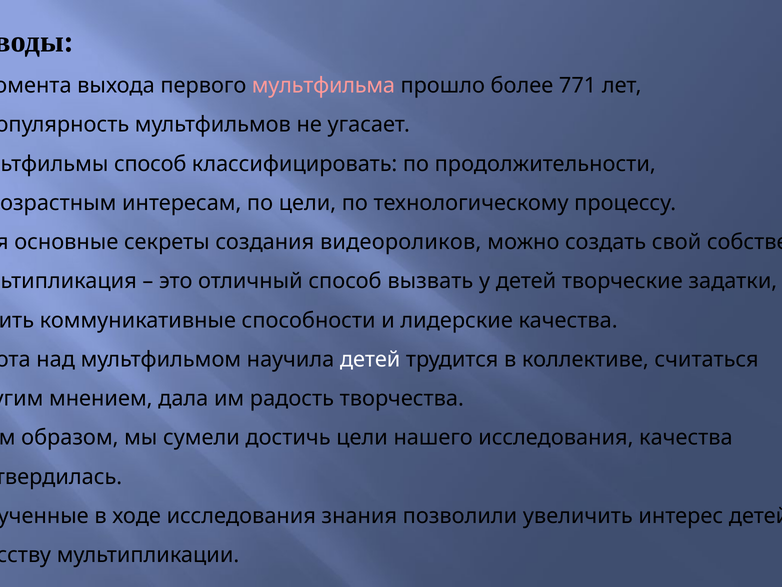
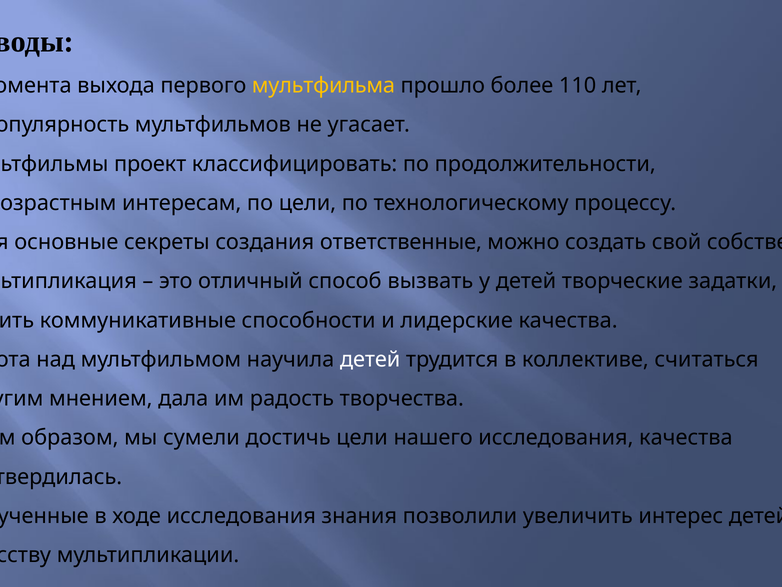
мультфильма colour: pink -> yellow
771: 771 -> 110
способ at (150, 164): способ -> проект
видеороликов: видеороликов -> ответственные
